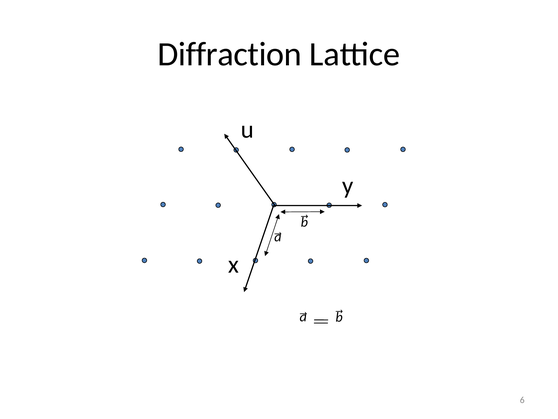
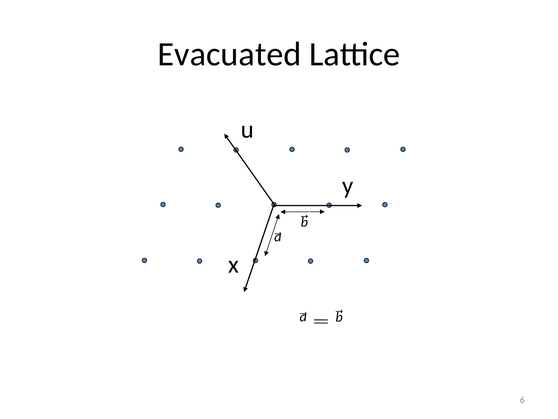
Diffraction: Diffraction -> Evacuated
